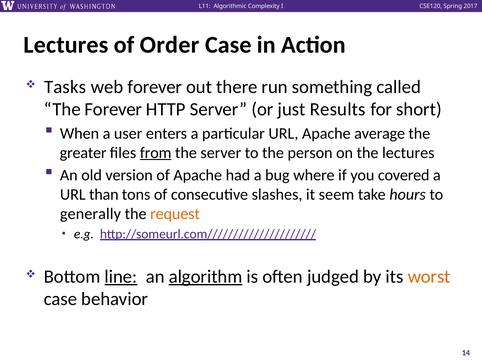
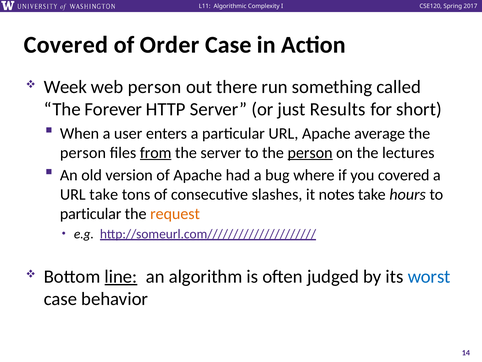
Lectures at (66, 45): Lectures -> Covered
Tasks: Tasks -> Week
web forever: forever -> person
greater at (83, 152): greater -> person
person at (310, 152) underline: none -> present
URL than: than -> take
seem: seem -> notes
generally at (90, 214): generally -> particular
algorithm underline: present -> none
worst colour: orange -> blue
